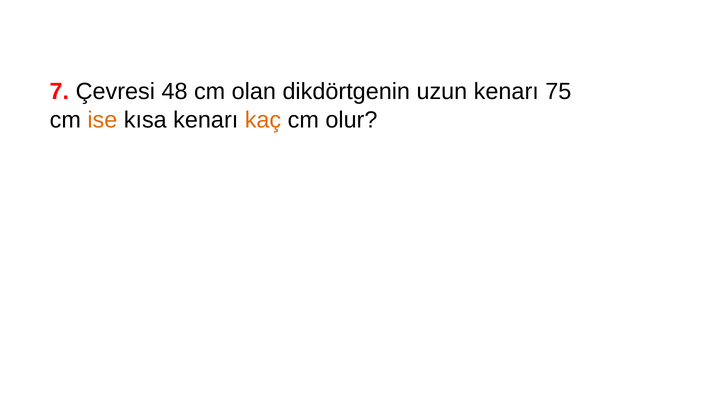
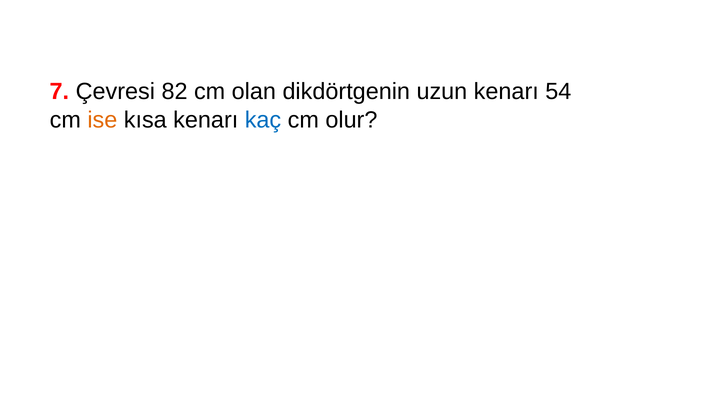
48: 48 -> 82
75: 75 -> 54
kaç colour: orange -> blue
